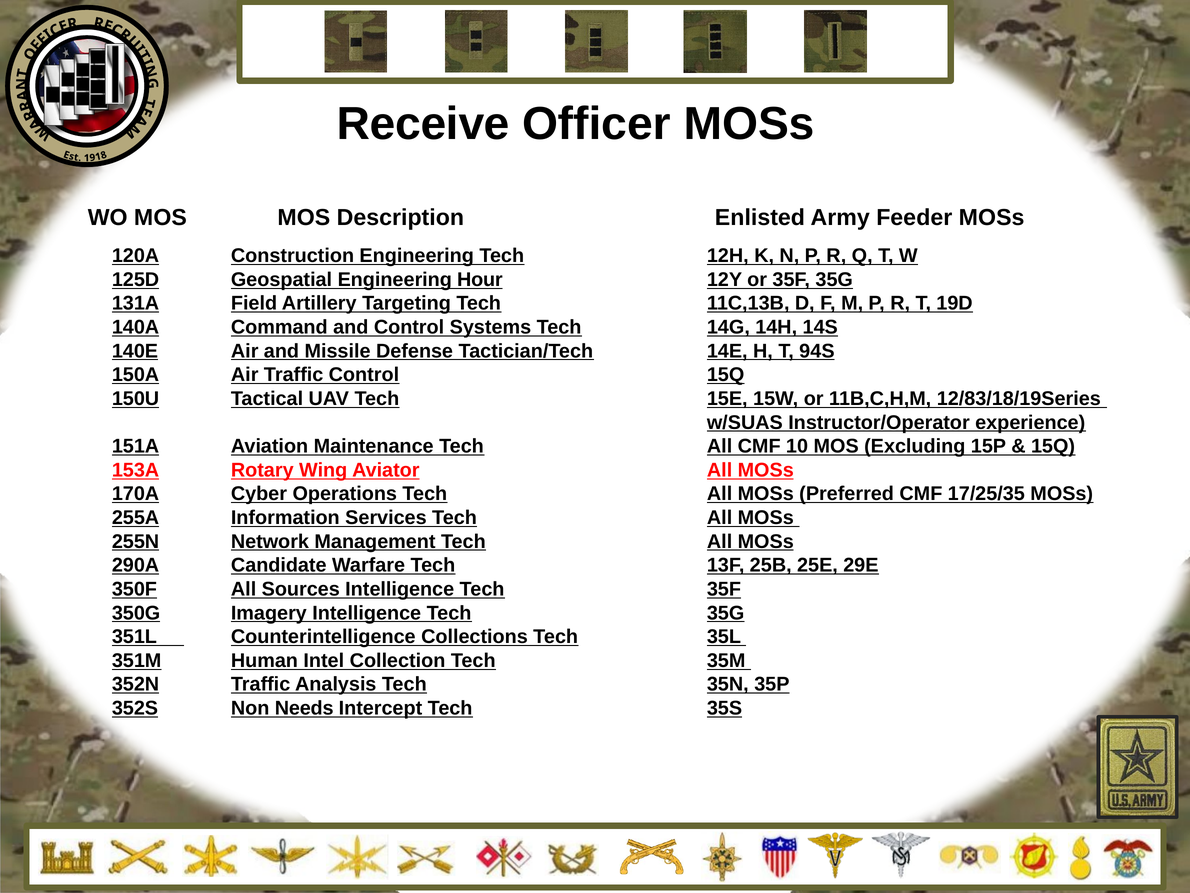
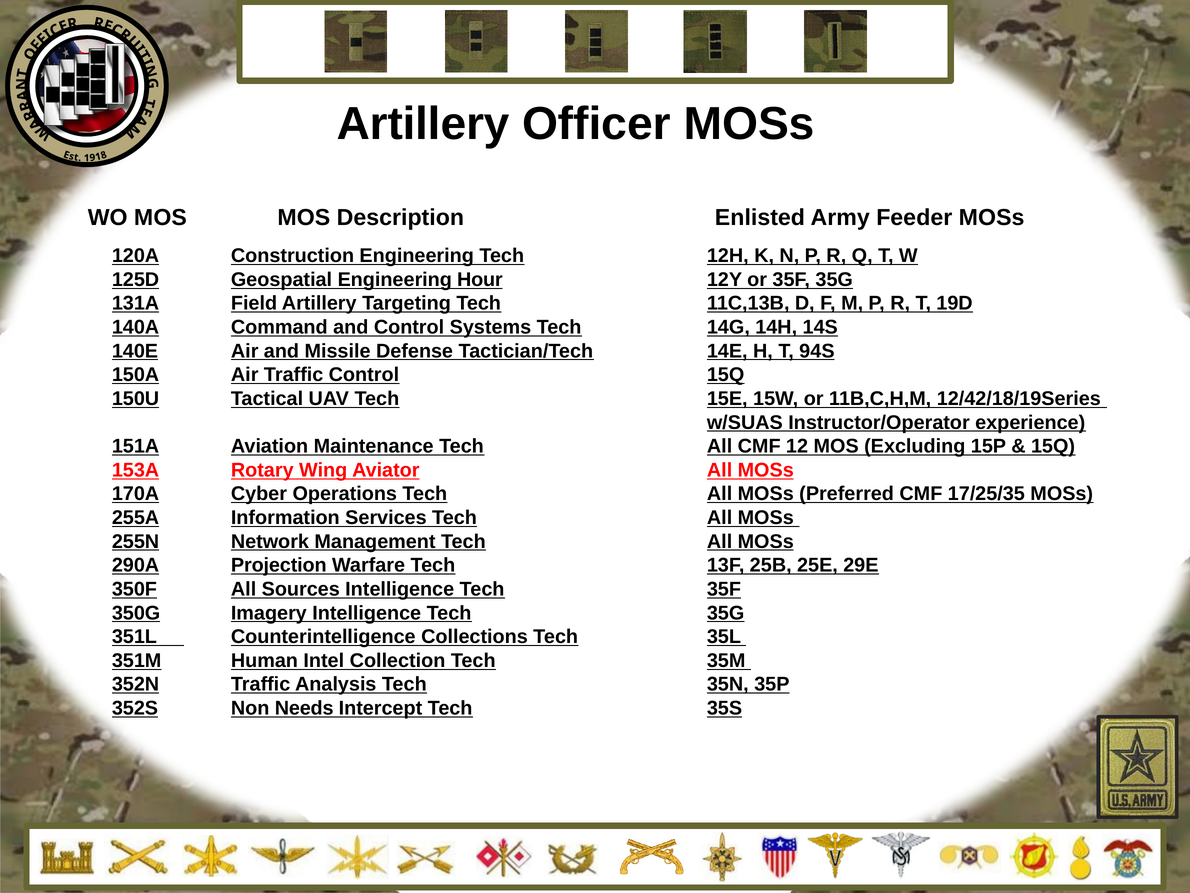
Receive at (423, 124): Receive -> Artillery
12/83/18/19Series: 12/83/18/19Series -> 12/42/18/19Series
10: 10 -> 12
Candidate: Candidate -> Projection
